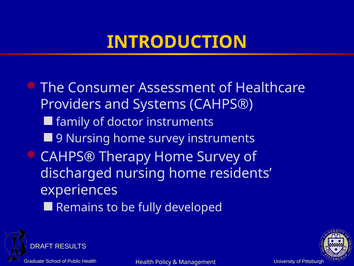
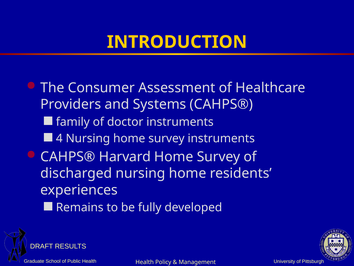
9: 9 -> 4
Therapy: Therapy -> Harvard
